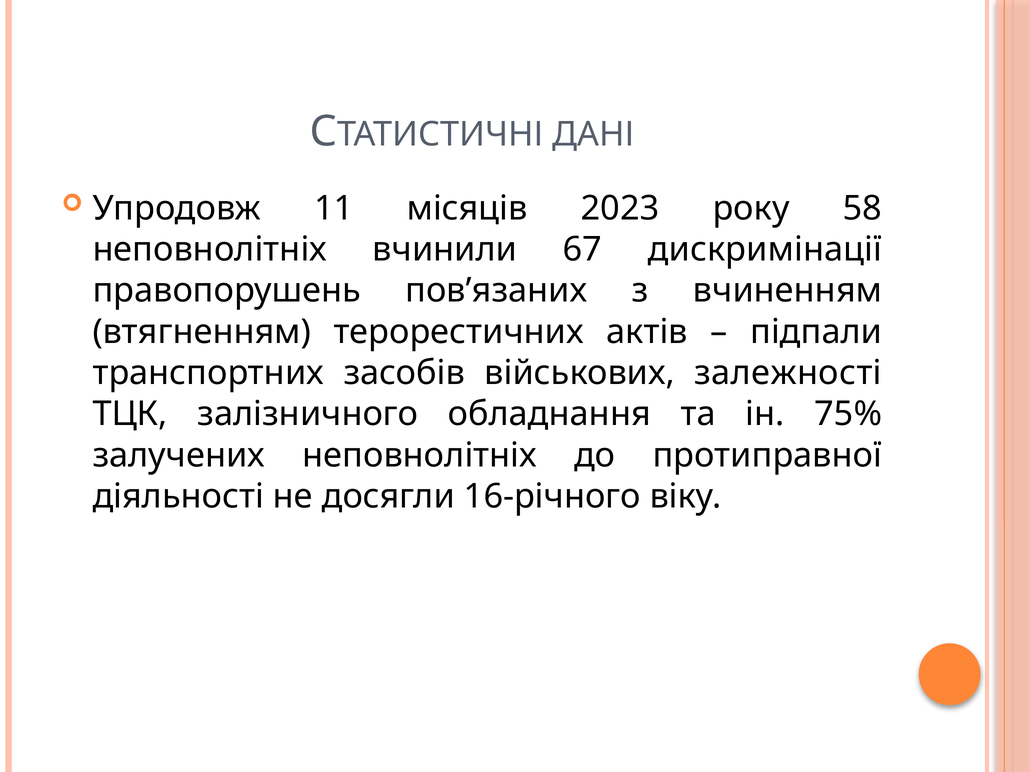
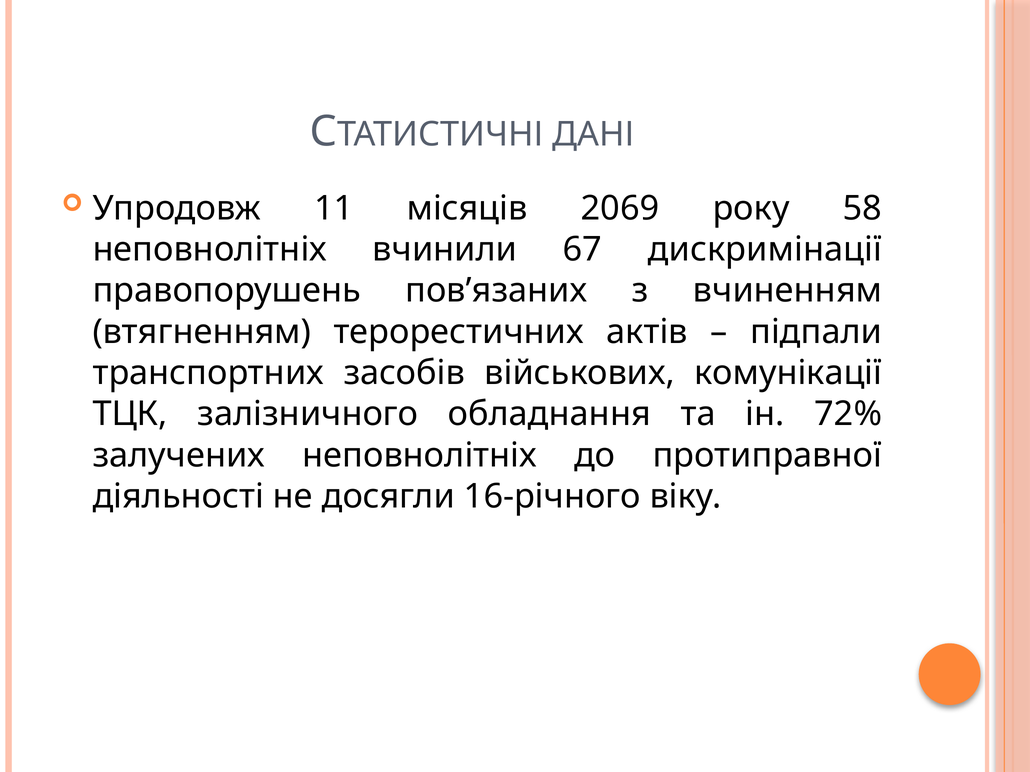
2023: 2023 -> 2069
залежності: залежності -> комунікації
75%: 75% -> 72%
